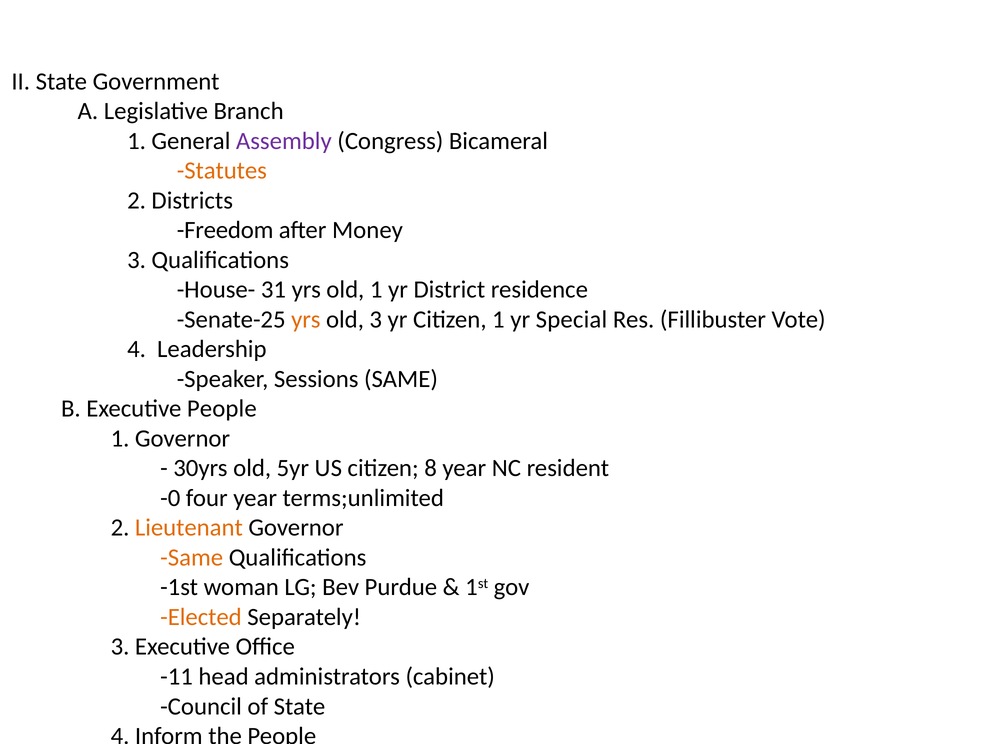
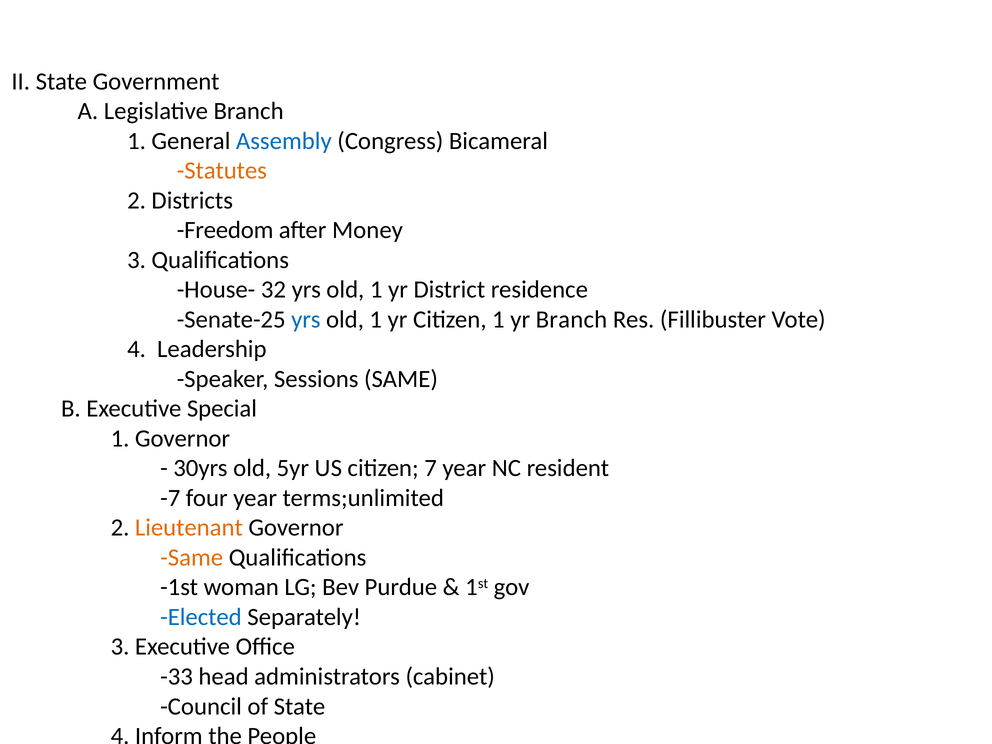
Assembly colour: purple -> blue
31: 31 -> 32
yrs at (306, 319) colour: orange -> blue
3 at (376, 319): 3 -> 1
yr Special: Special -> Branch
Executive People: People -> Special
8: 8 -> 7
-0: -0 -> -7
Elected colour: orange -> blue
-11: -11 -> -33
